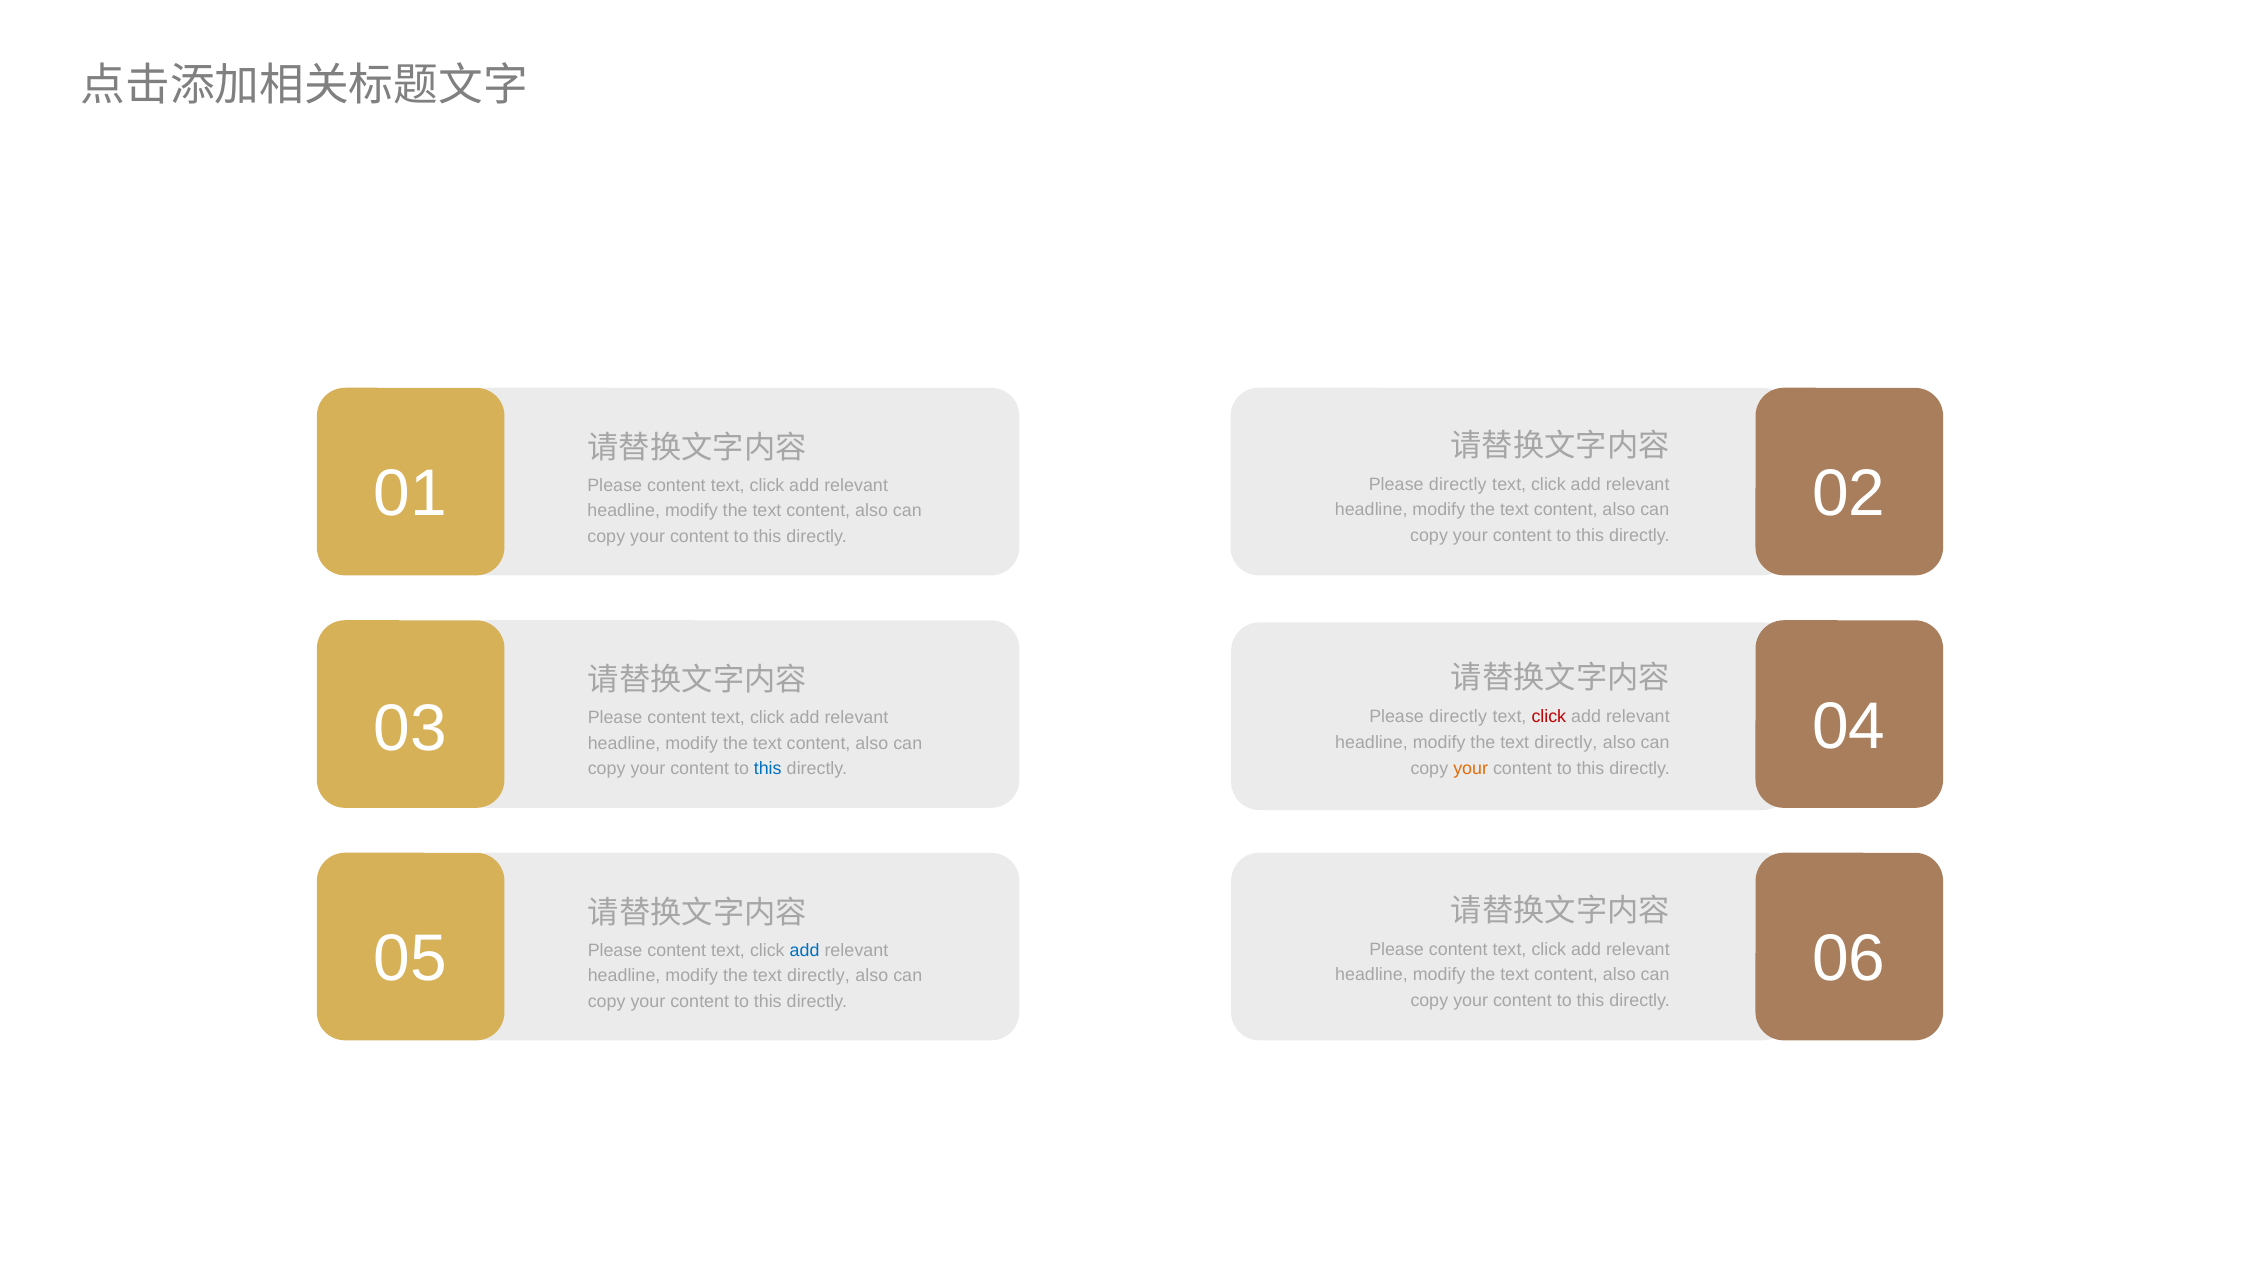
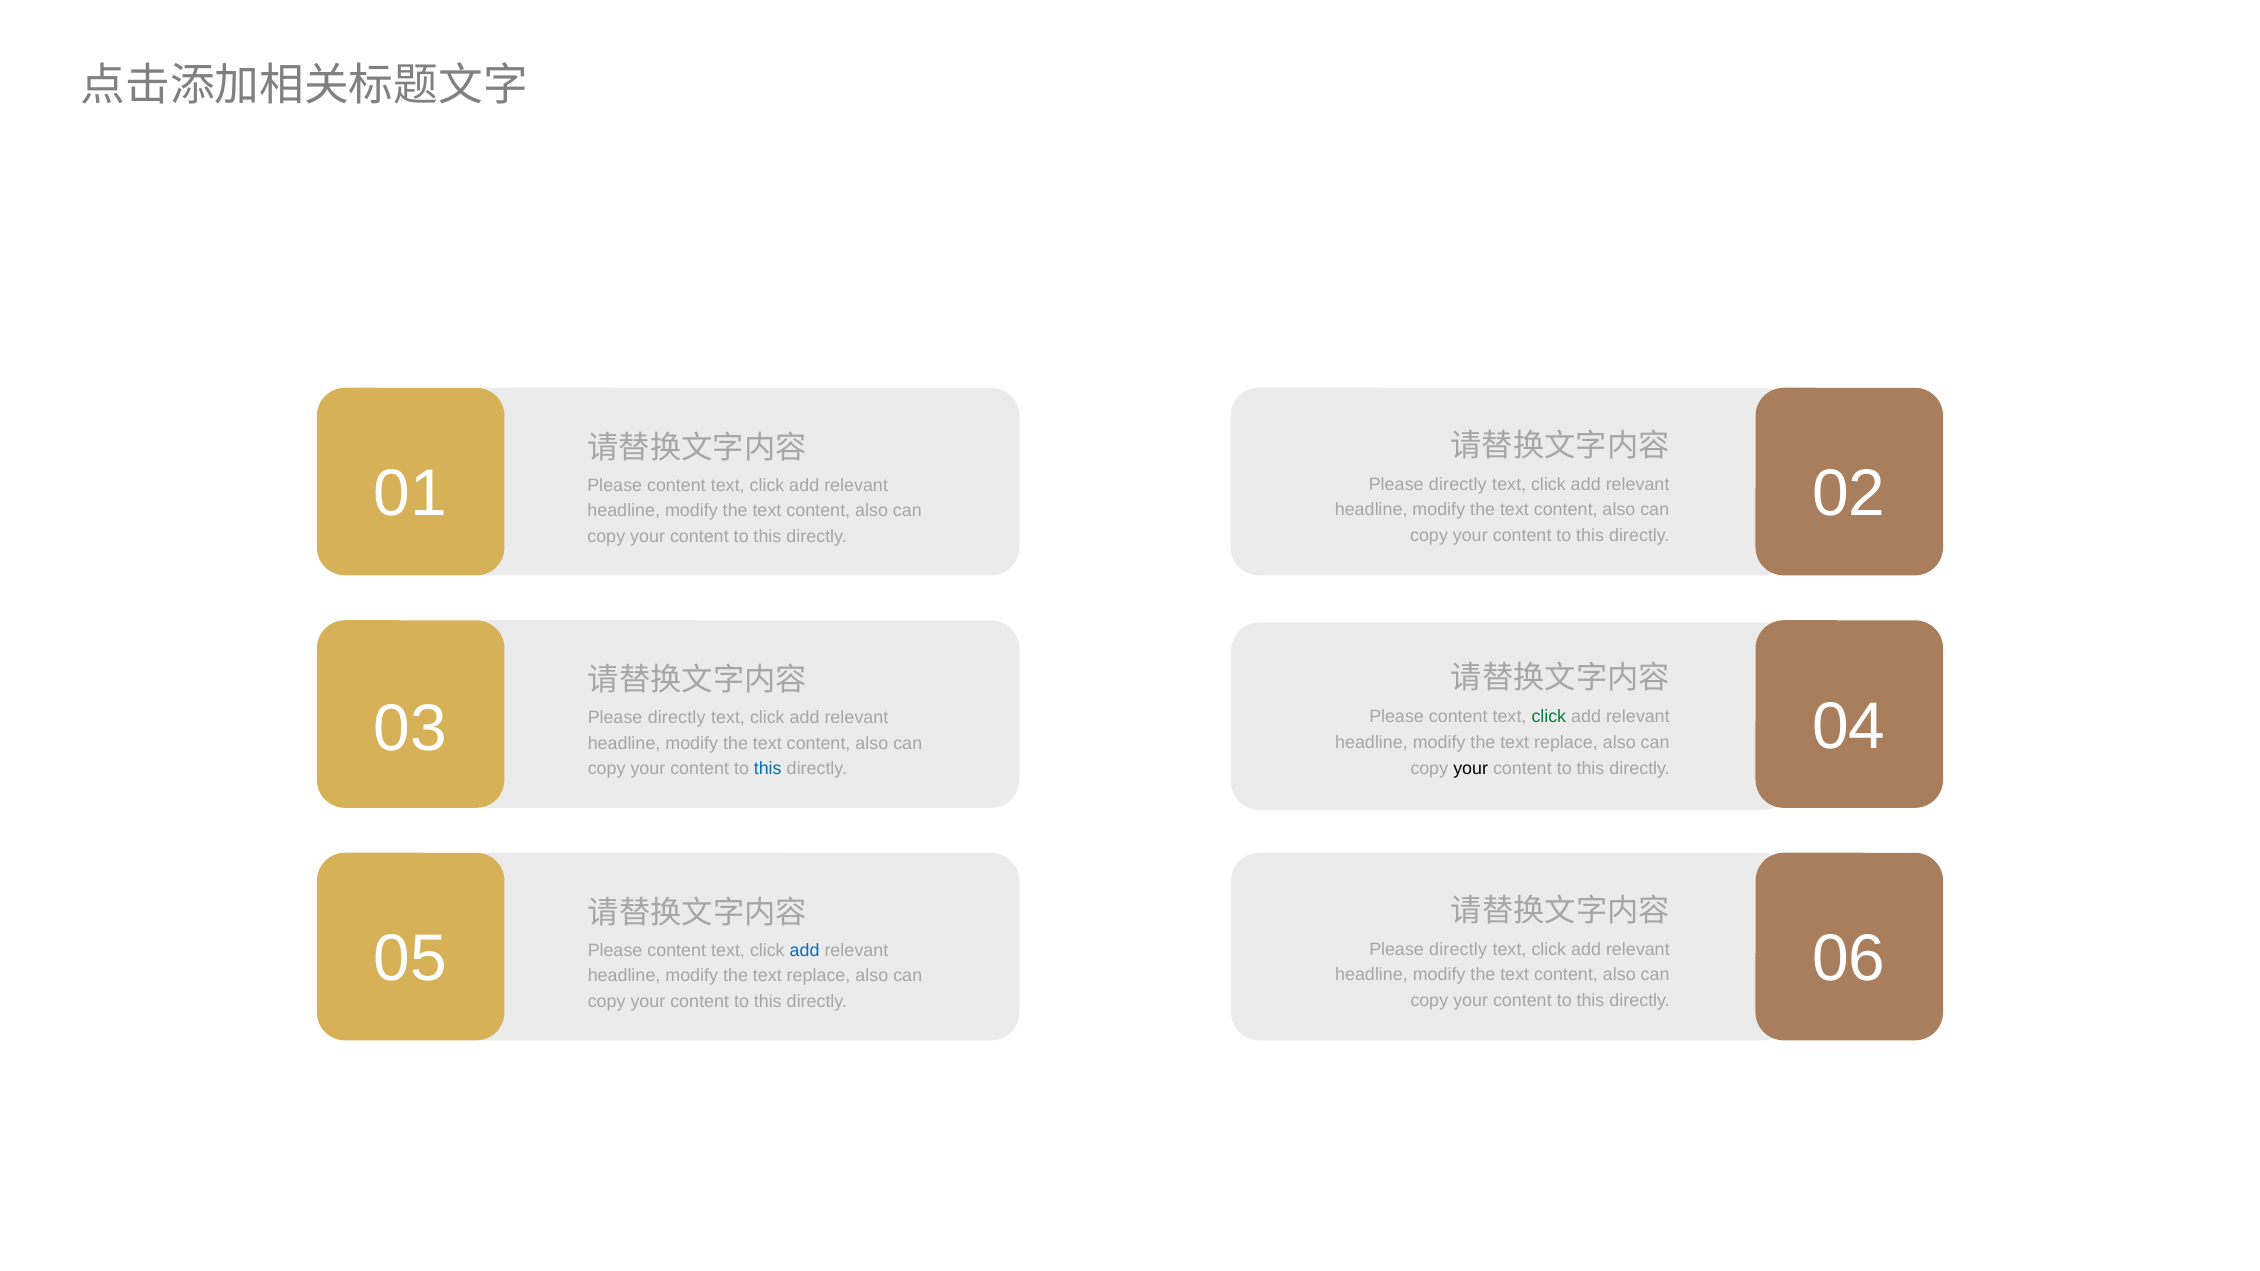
directly at (1458, 717): directly -> content
click at (1549, 717) colour: red -> green
content at (677, 718): content -> directly
directly at (1566, 743): directly -> replace
your at (1471, 768) colour: orange -> black
content at (1458, 950): content -> directly
directly at (818, 976): directly -> replace
